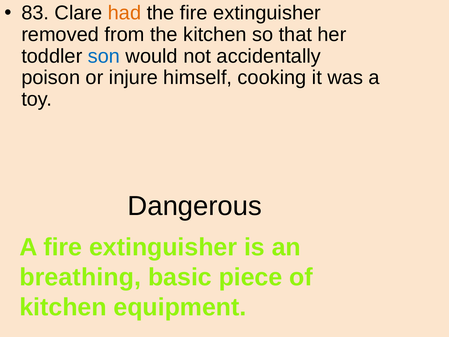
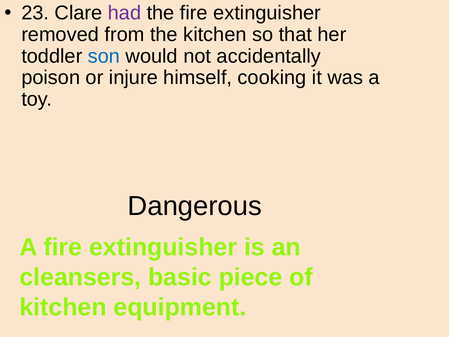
83: 83 -> 23
had colour: orange -> purple
breathing: breathing -> cleansers
